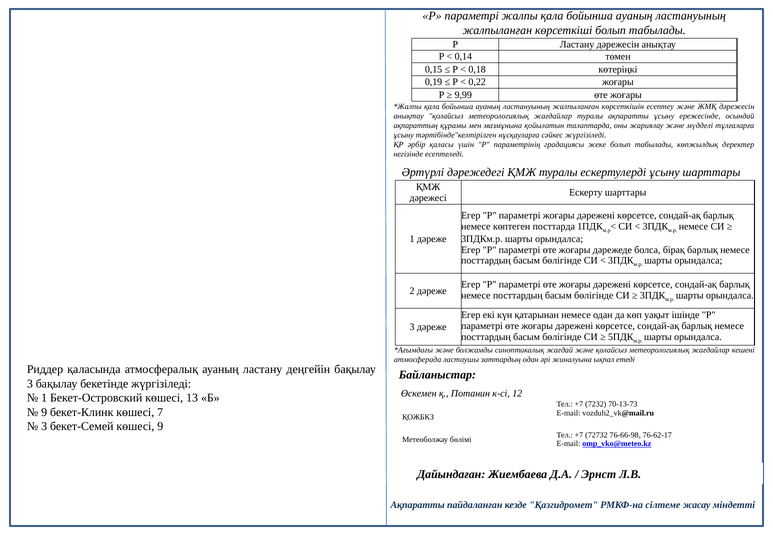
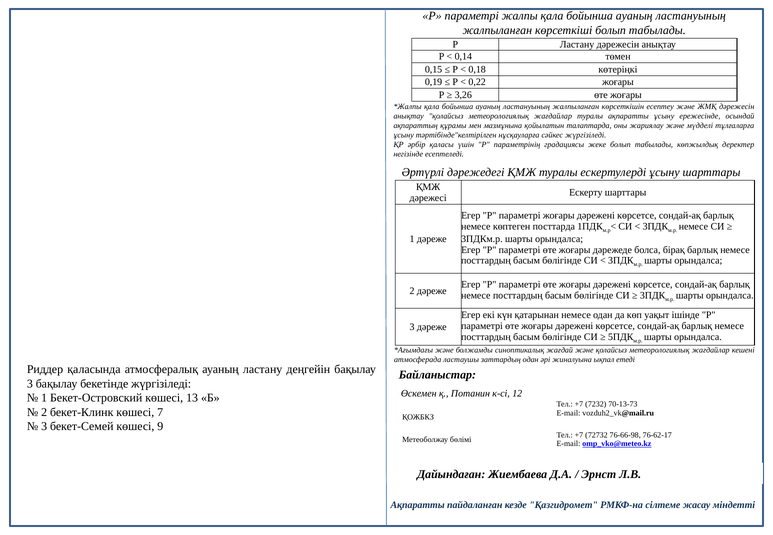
9,99: 9,99 -> 3,26
9 at (44, 412): 9 -> 2
